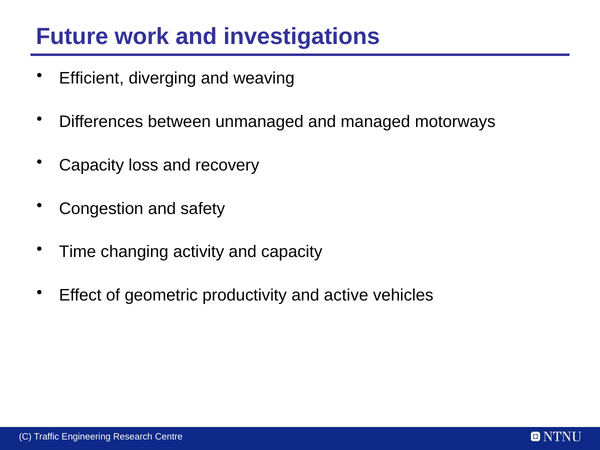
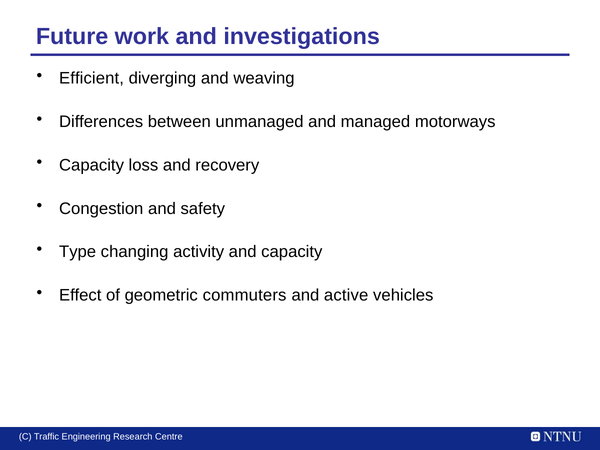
Time: Time -> Type
productivity: productivity -> commuters
